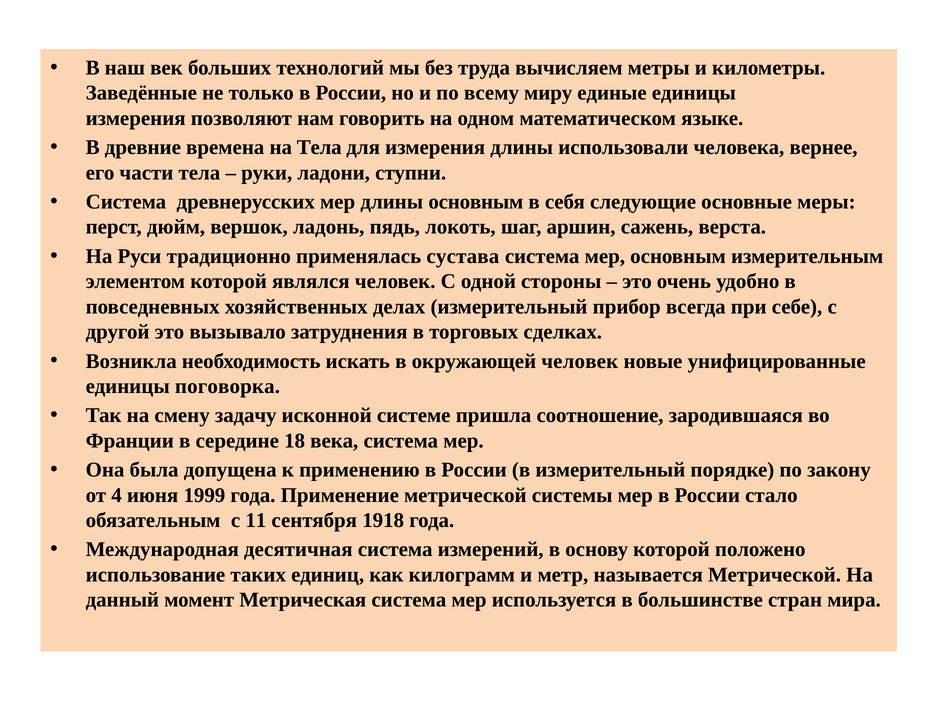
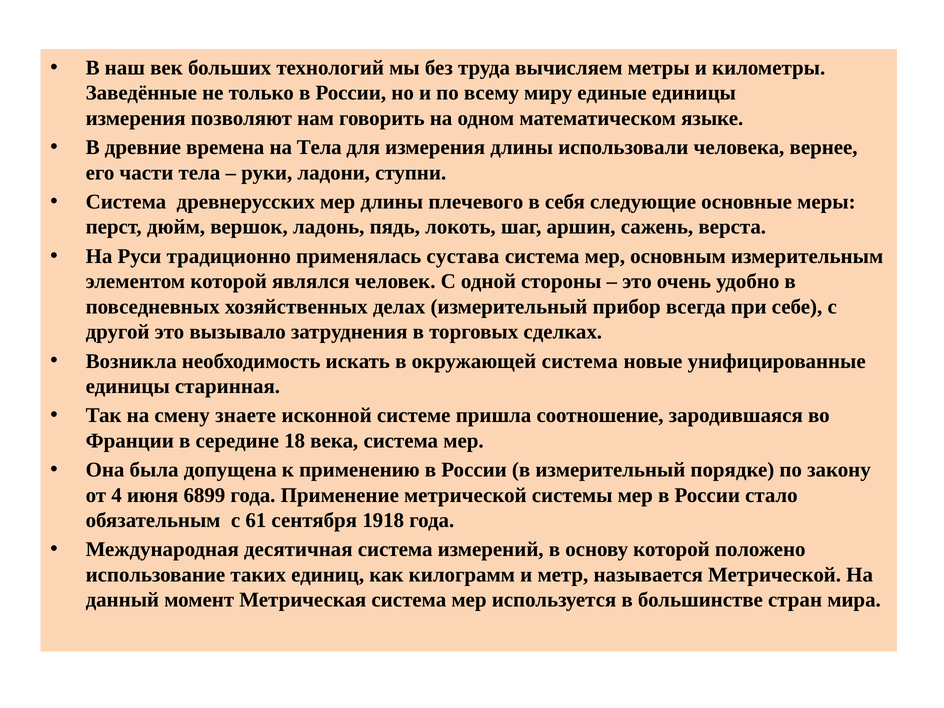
длины основным: основным -> плечевого
окружающей человек: человек -> система
поговорка: поговорка -> старинная
задачу: задачу -> знаете
1999: 1999 -> 6899
11: 11 -> 61
